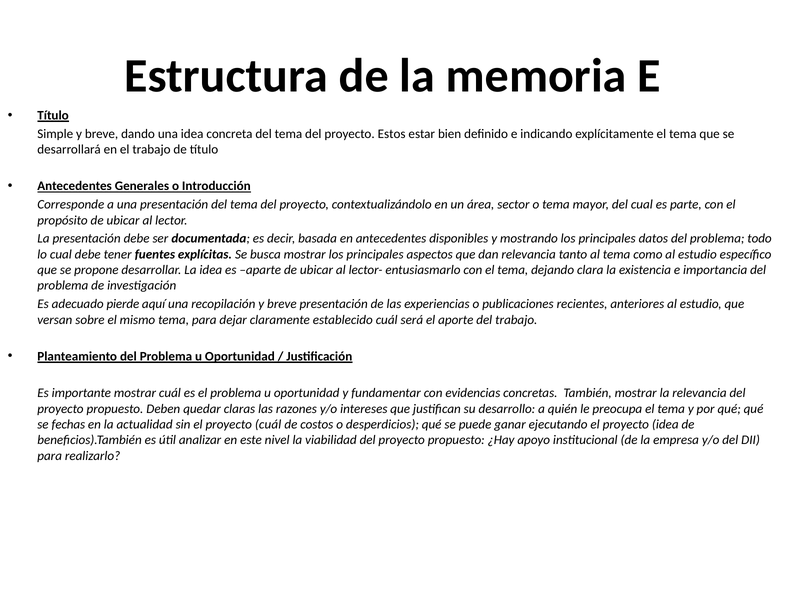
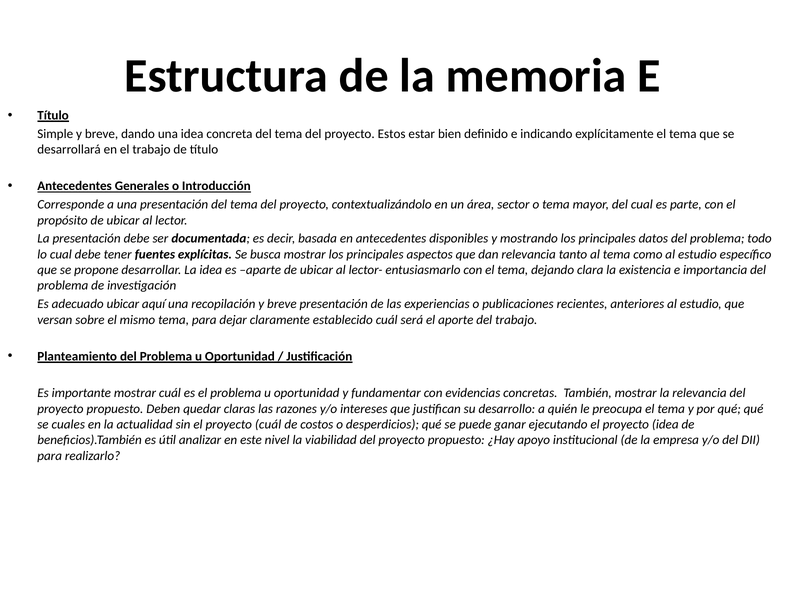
adecuado pierde: pierde -> ubicar
fechas: fechas -> cuales
